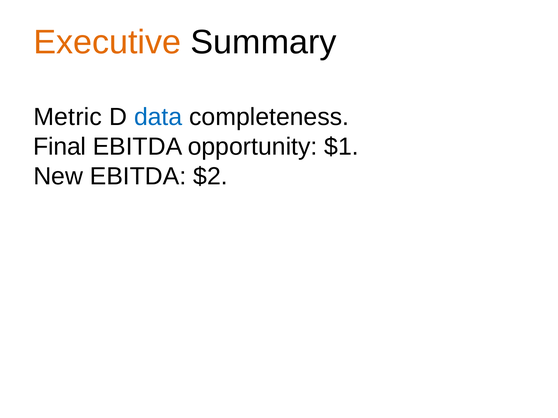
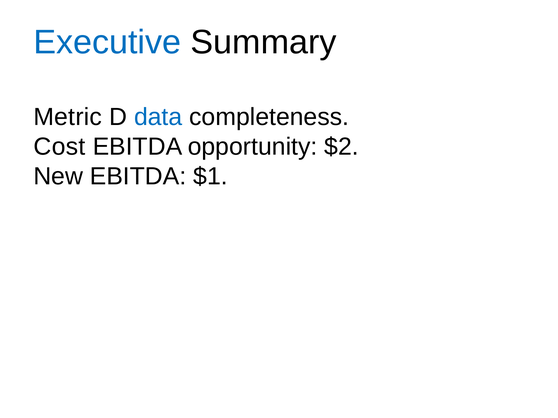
Executive colour: orange -> blue
Final: Final -> Cost
$1: $1 -> $2
$2: $2 -> $1
